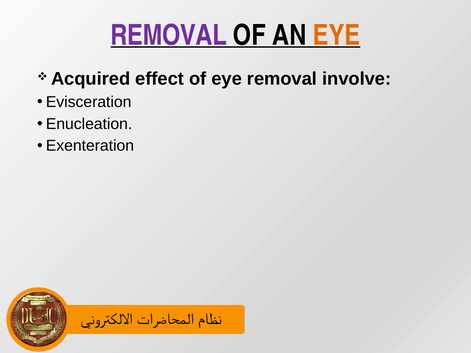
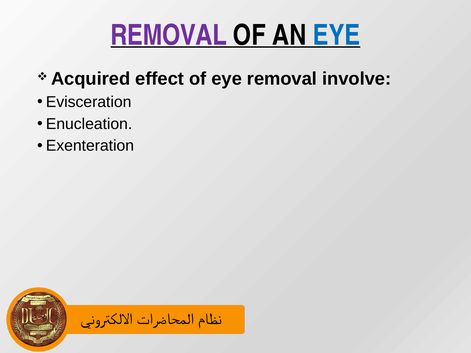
EYE at (337, 35) colour: orange -> blue
